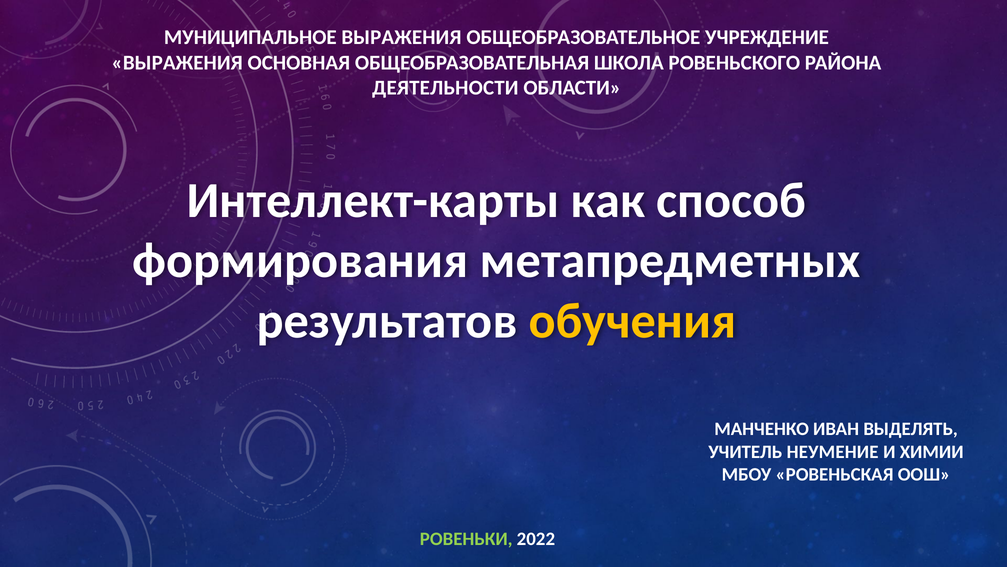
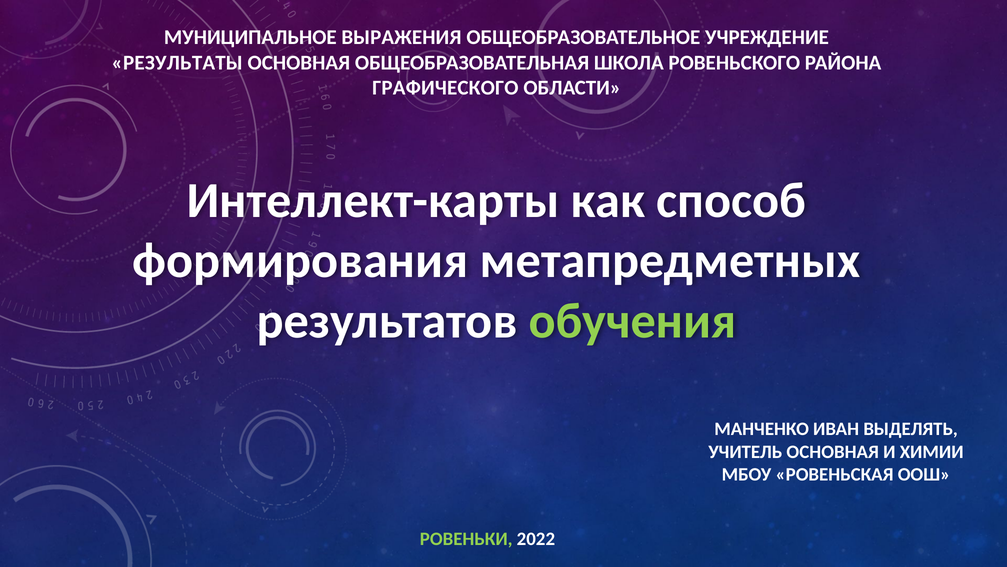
ВЫРАЖЕНИЯ at (177, 63): ВЫРАЖЕНИЯ -> РЕЗУЛЬТАТЫ
ДЕЯТЕЛЬНОСТИ: ДЕЯТЕЛЬНОСТИ -> ГРАФИЧЕСКОГО
обучения colour: yellow -> light green
УЧИТЕЛЬ НЕУМЕНИЕ: НЕУМЕНИЕ -> ОСНОВНАЯ
